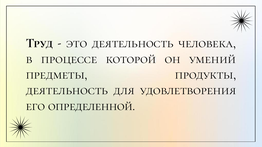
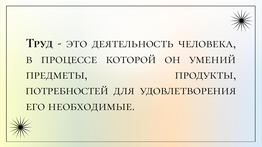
деятельность at (67, 90): деятельность -> потребностей
определенной: определенной -> необходимые
